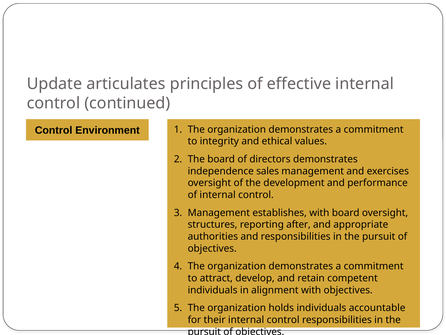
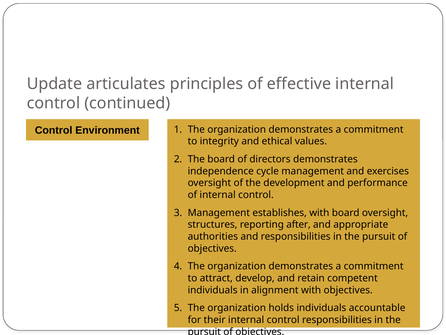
sales: sales -> cycle
